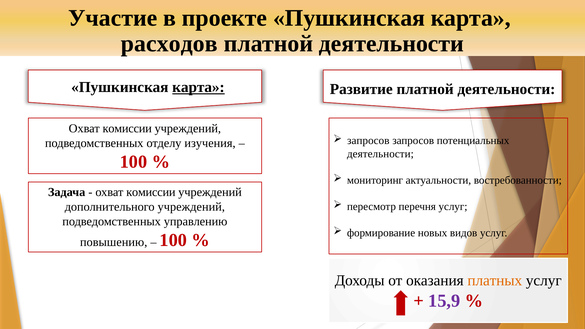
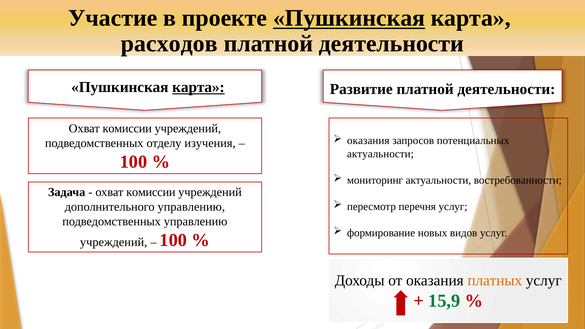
Пушкинская at (349, 18) underline: none -> present
запросов at (368, 141): запросов -> оказания
деятельности at (380, 154): деятельности -> актуальности
дополнительного учреждений: учреждений -> управлению
повышению at (114, 242): повышению -> учреждений
15,9 colour: purple -> green
